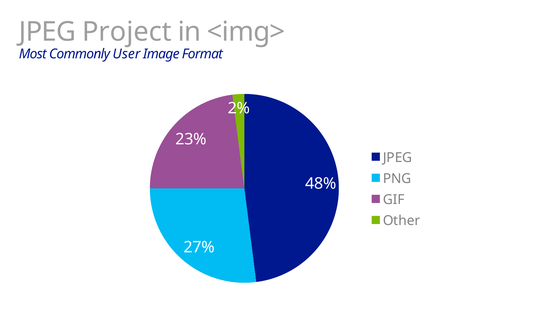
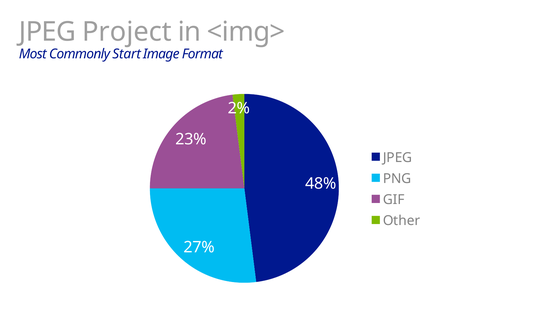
User: User -> Start
